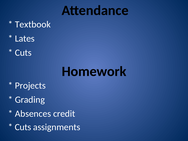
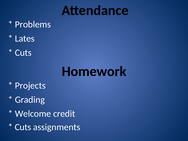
Textbook: Textbook -> Problems
Absences: Absences -> Welcome
